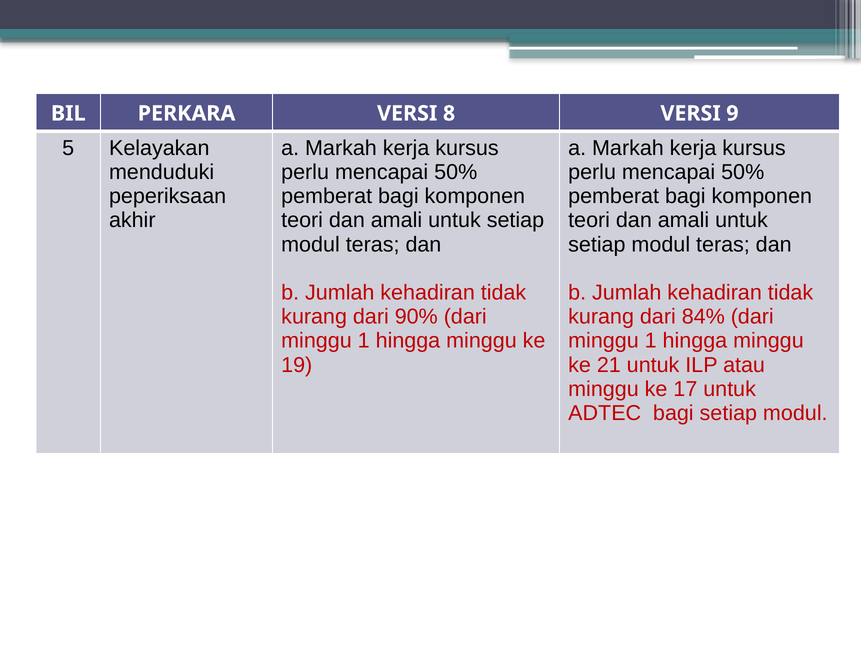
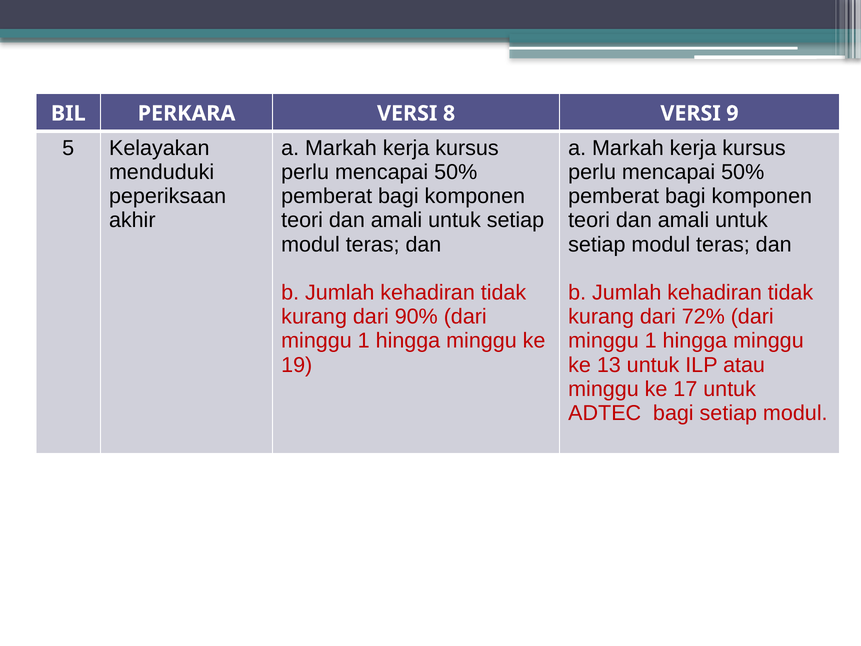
84%: 84% -> 72%
21: 21 -> 13
